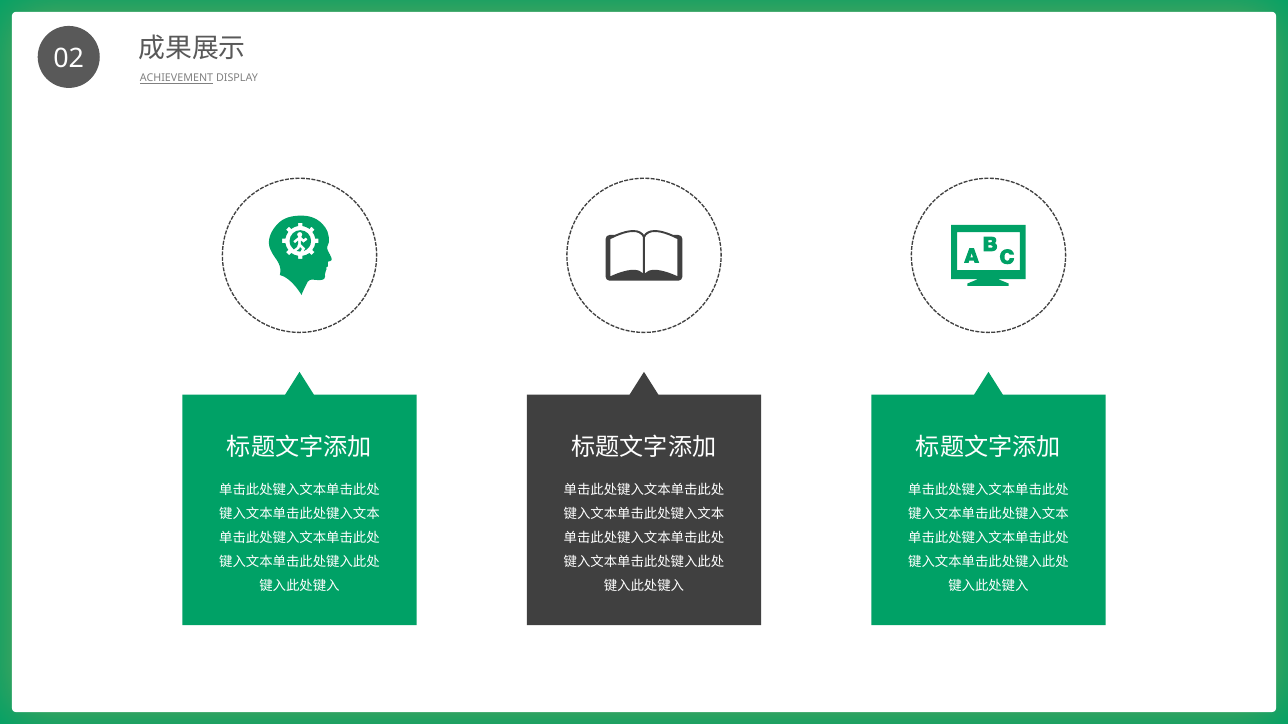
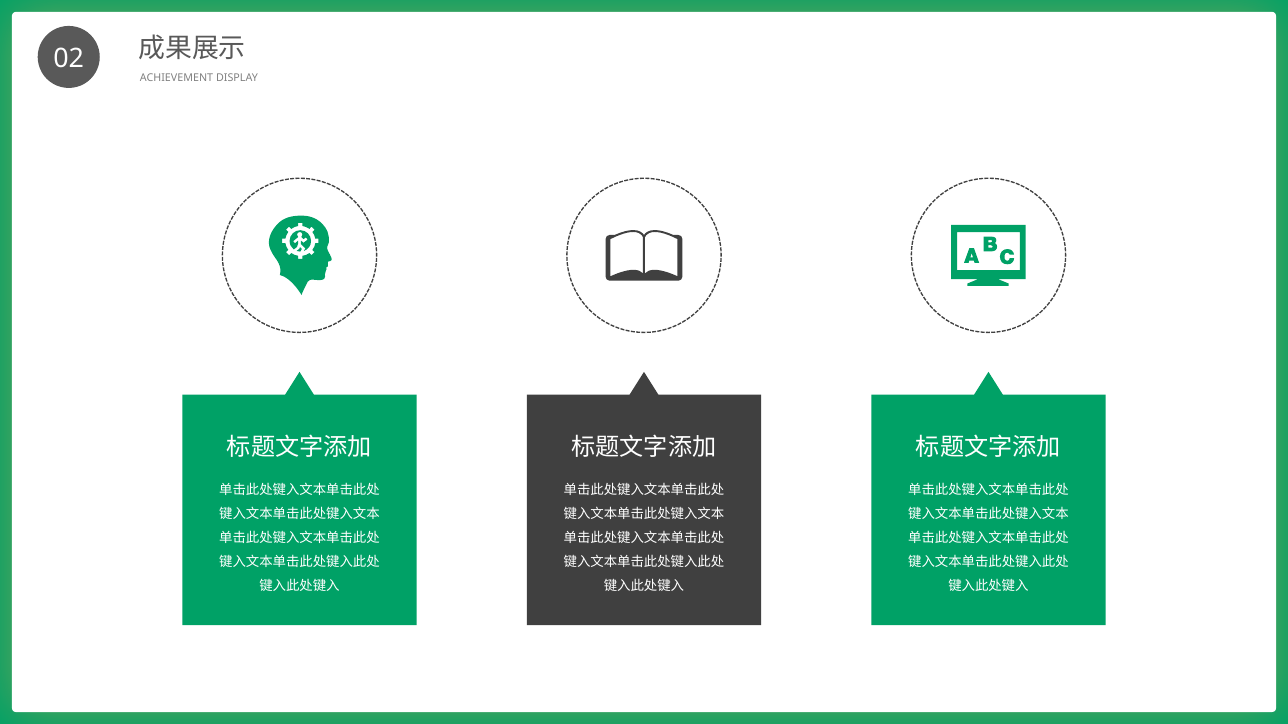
ACHIEVEMENT underline: present -> none
